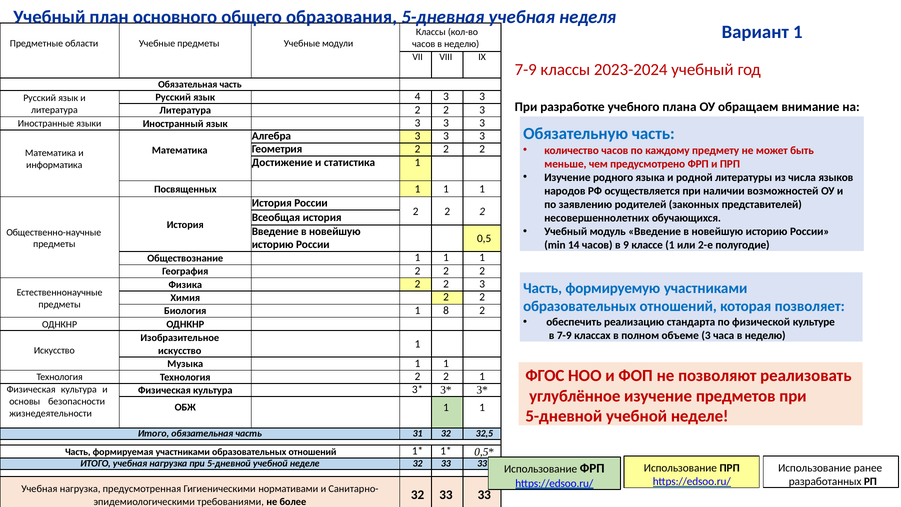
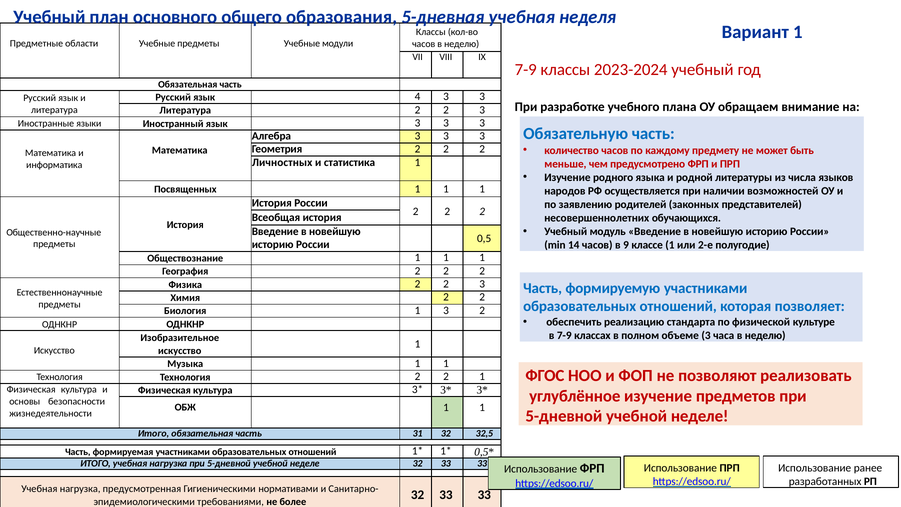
Достижение: Достижение -> Личностных
1 8: 8 -> 3
